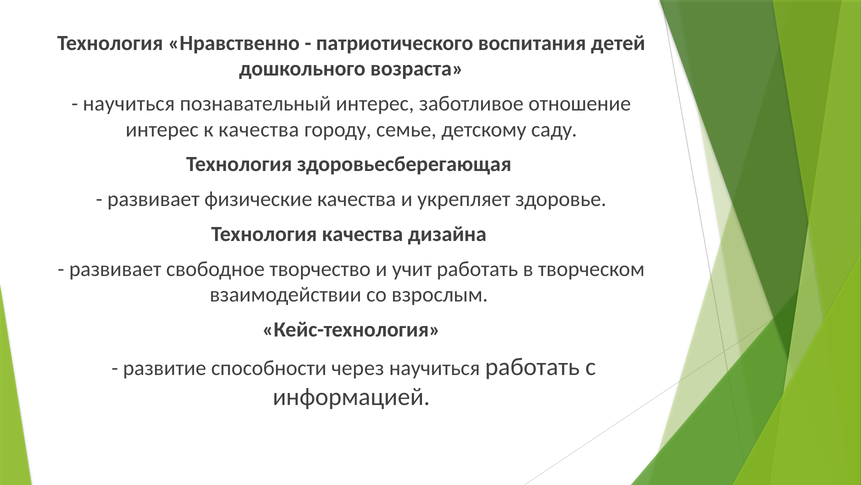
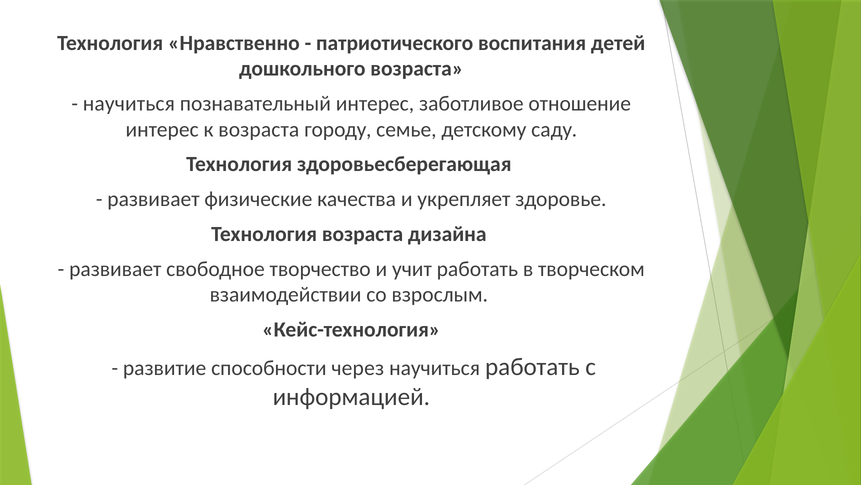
к качества: качества -> возраста
Технология качества: качества -> возраста
